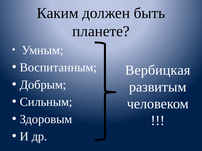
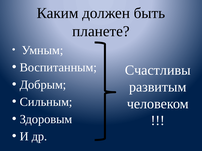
Вербицкая: Вербицкая -> Счастливы
